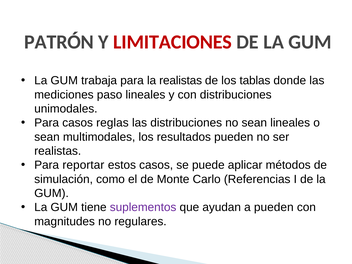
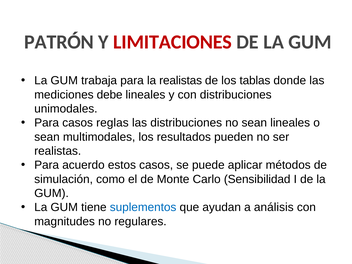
paso: paso -> debe
reportar: reportar -> acuerdo
Referencias: Referencias -> Sensibilidad
suplementos colour: purple -> blue
a pueden: pueden -> análisis
